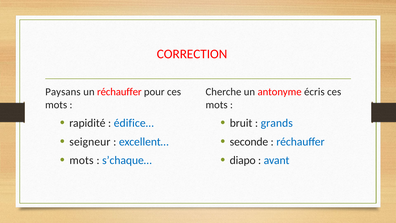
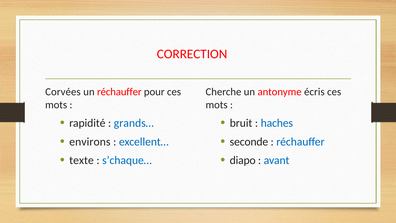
Paysans: Paysans -> Corvées
édifice…: édifice… -> grands…
grands: grands -> haches
seigneur: seigneur -> environs
mots at (82, 160): mots -> texte
